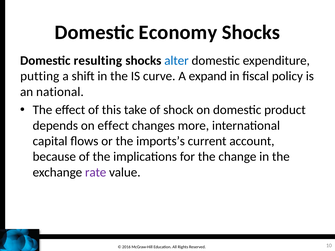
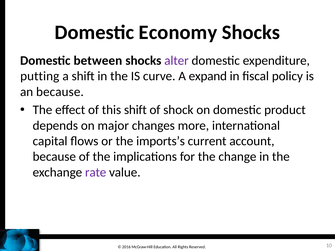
resulting: resulting -> between
alter colour: blue -> purple
an national: national -> because
this take: take -> shift
on effect: effect -> major
